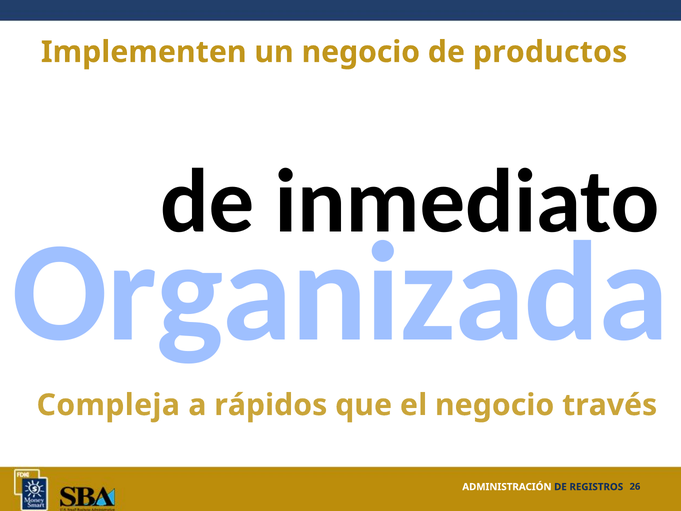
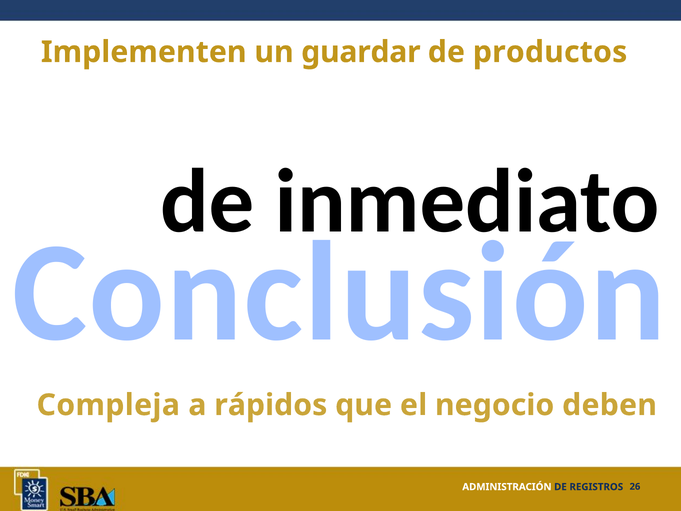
un negocio: negocio -> guardar
Organizada: Organizada -> Conclusión
través: través -> deben
